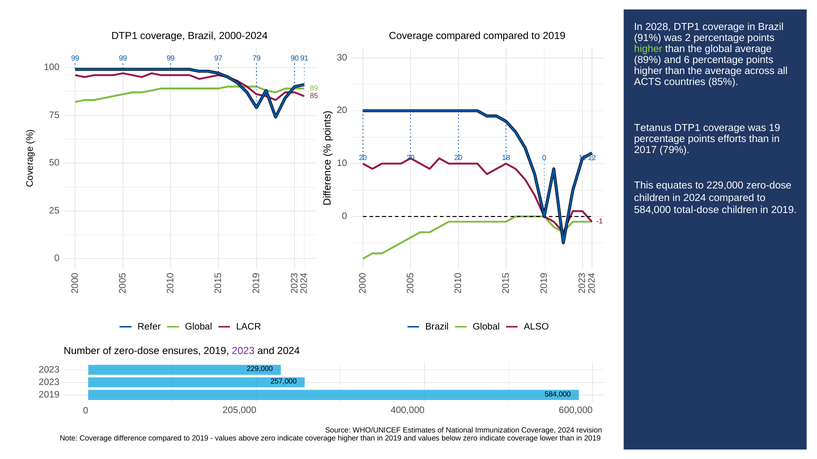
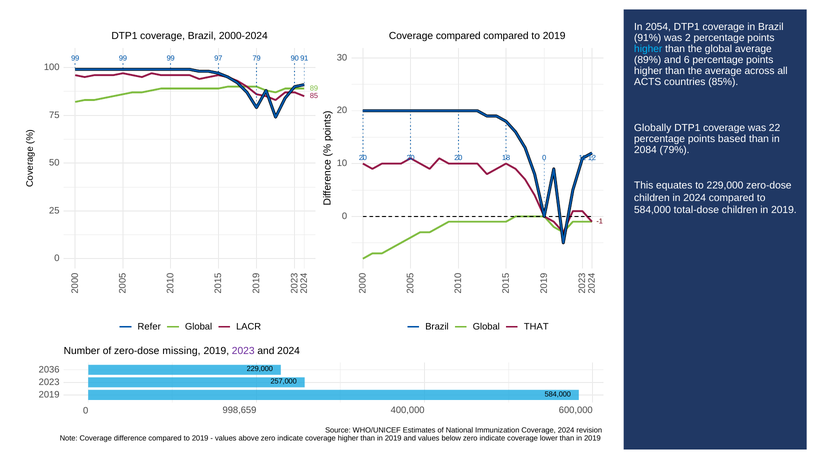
2028: 2028 -> 2054
higher at (648, 49) colour: light green -> light blue
Tetanus: Tetanus -> Globally
19: 19 -> 22
efforts: efforts -> based
2017: 2017 -> 2084
ALSO: ALSO -> THAT
ensures: ensures -> missing
2023 at (49, 370): 2023 -> 2036
205,000: 205,000 -> 998,659
